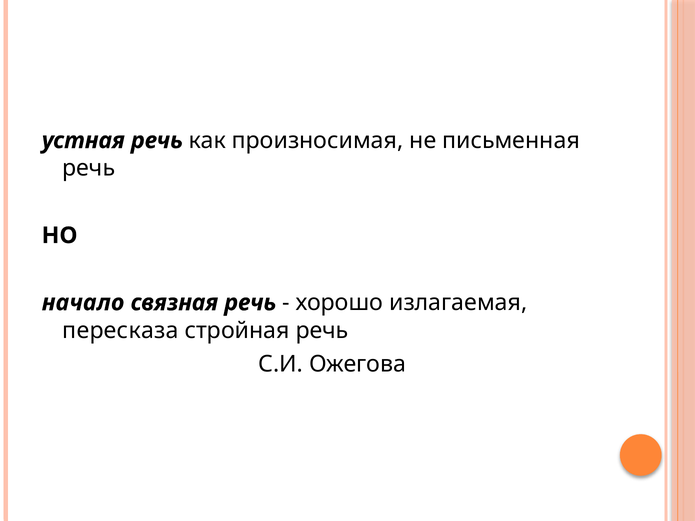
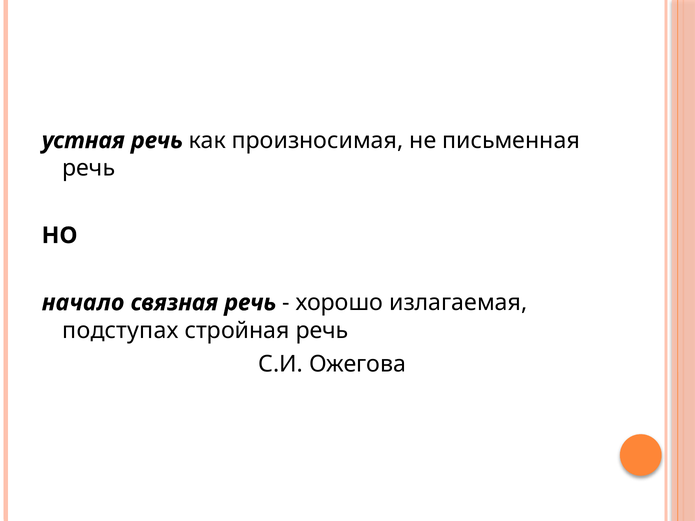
пересказа: пересказа -> подступах
